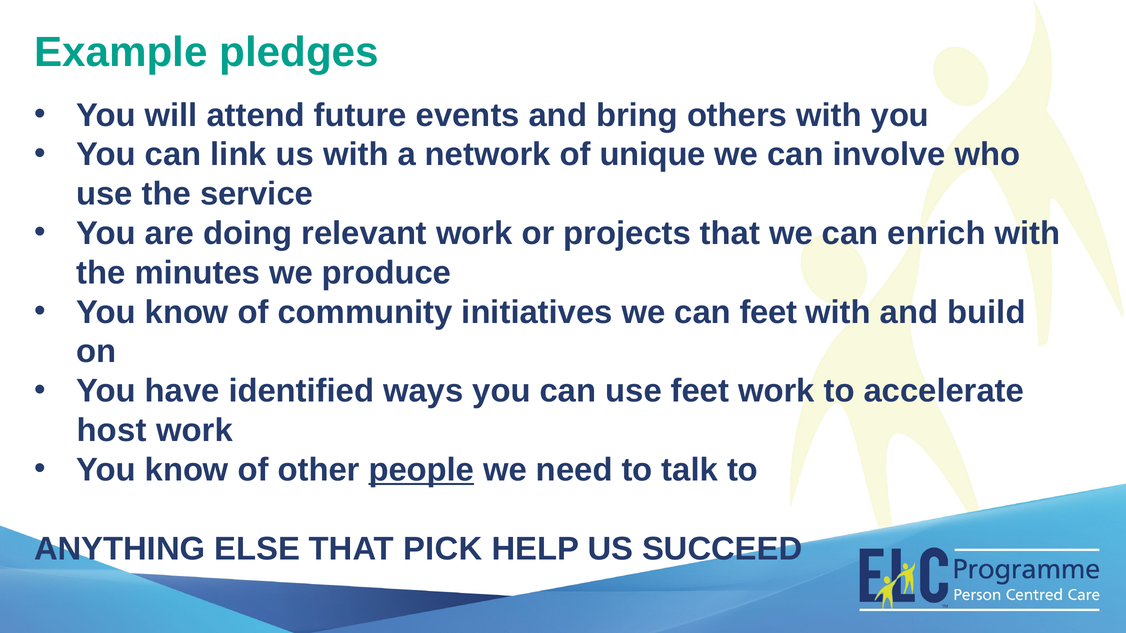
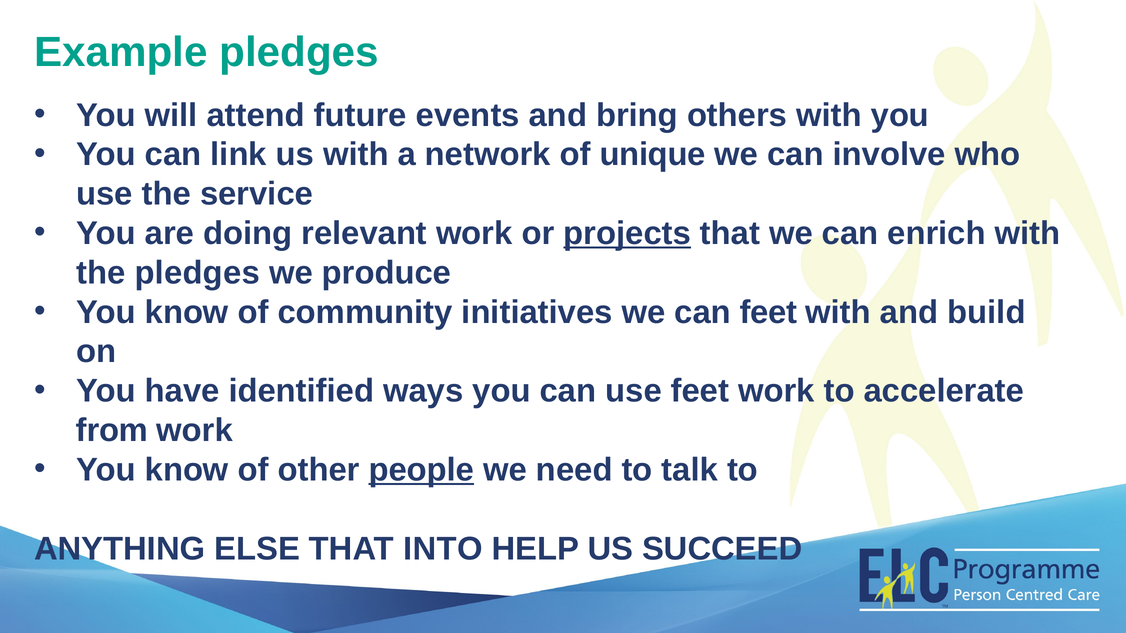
projects underline: none -> present
the minutes: minutes -> pledges
host: host -> from
PICK: PICK -> INTO
